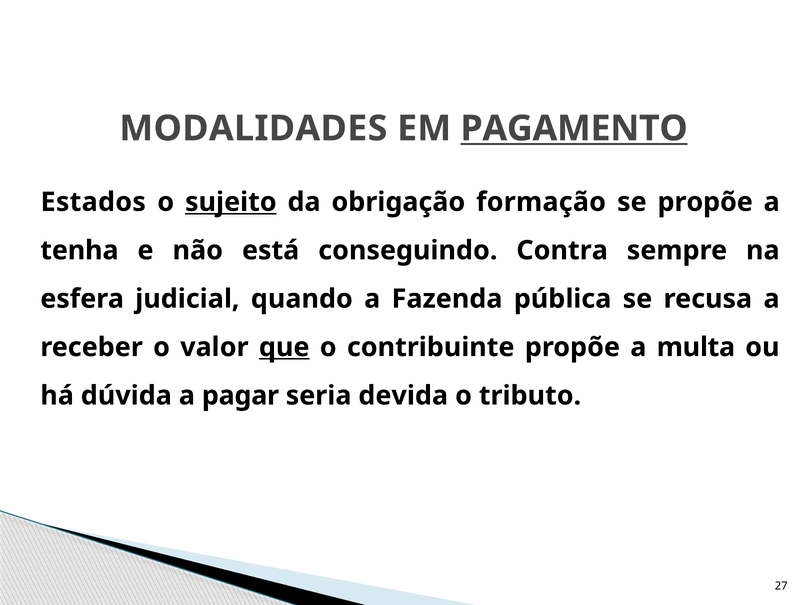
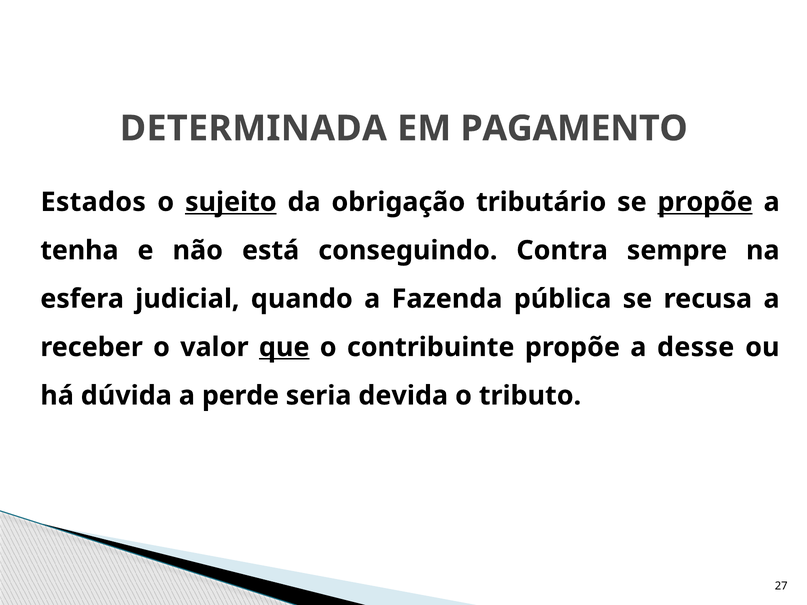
MODALIDADES: MODALIDADES -> DETERMINADA
PAGAMENTO underline: present -> none
formação: formação -> tributário
propõe at (705, 202) underline: none -> present
multa: multa -> desse
pagar: pagar -> perde
